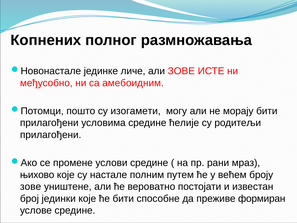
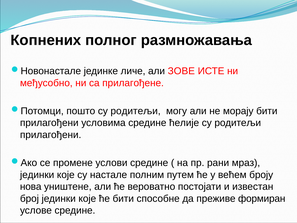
амебоидним: амебоидним -> прилагођене
пошто су изогамети: изогамети -> родитељи
њихово at (37, 175): њихово -> јединки
зове at (31, 186): зове -> нова
